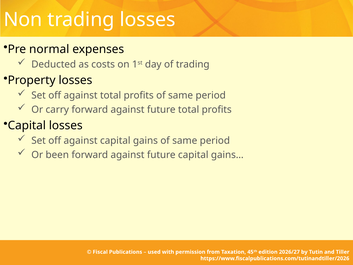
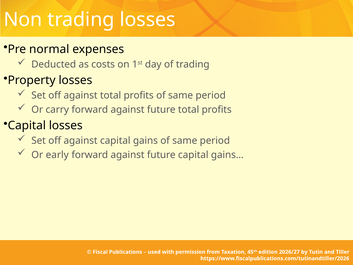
been: been -> early
